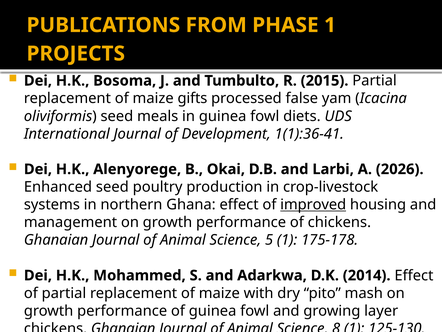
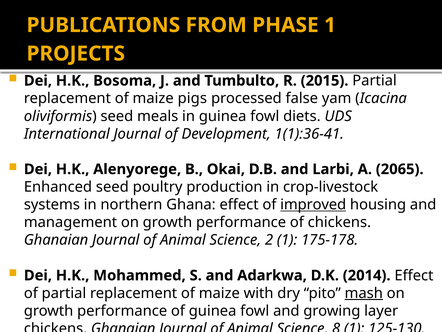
gifts: gifts -> pigs
2026: 2026 -> 2065
5: 5 -> 2
mash underline: none -> present
